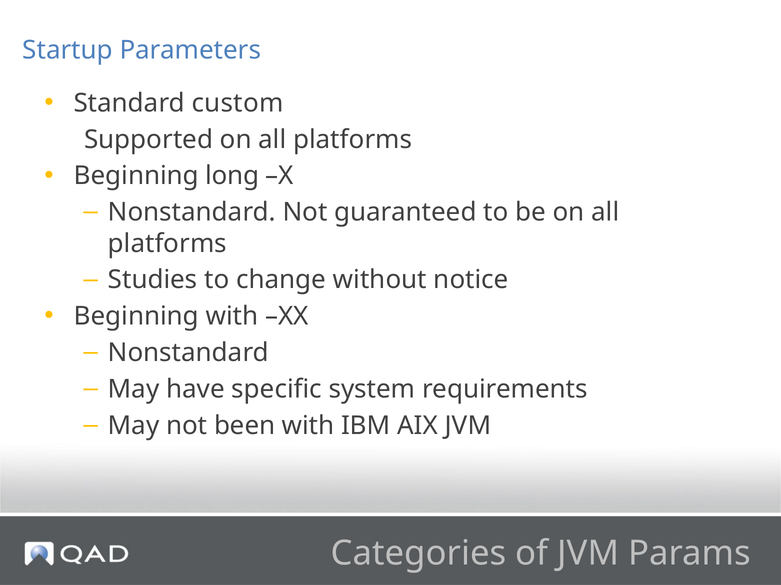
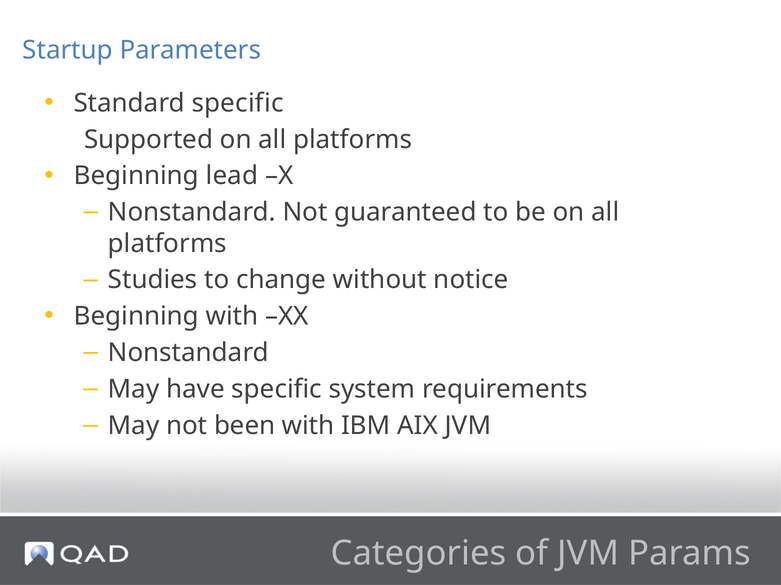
Standard custom: custom -> specific
long: long -> lead
